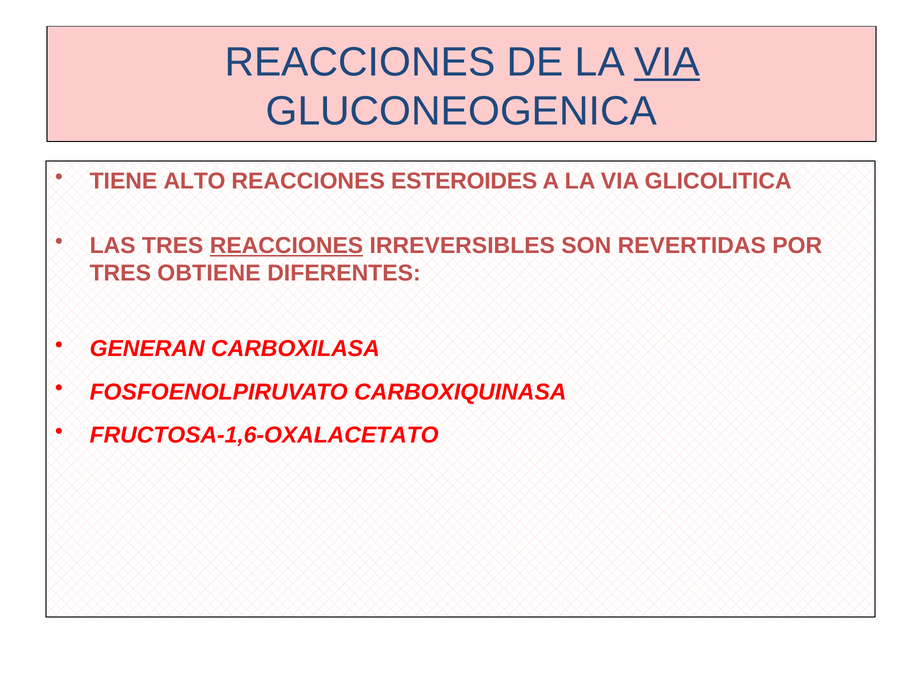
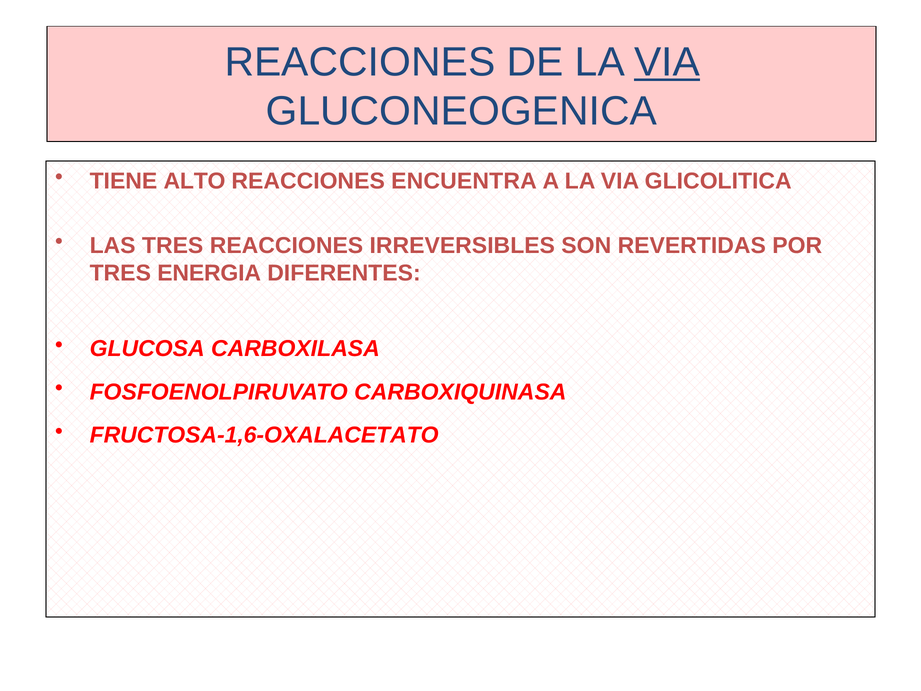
ESTEROIDES: ESTEROIDES -> ENCUENTRA
REACCIONES at (286, 246) underline: present -> none
OBTIENE: OBTIENE -> ENERGIA
GENERAN: GENERAN -> GLUCOSA
